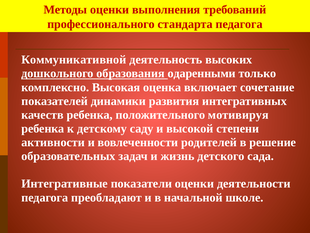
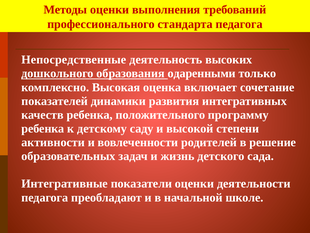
Коммуникативной: Коммуникативной -> Непосредственные
мотивируя: мотивируя -> программу
